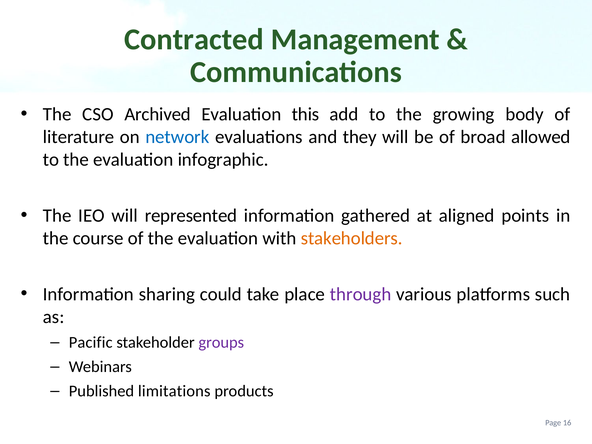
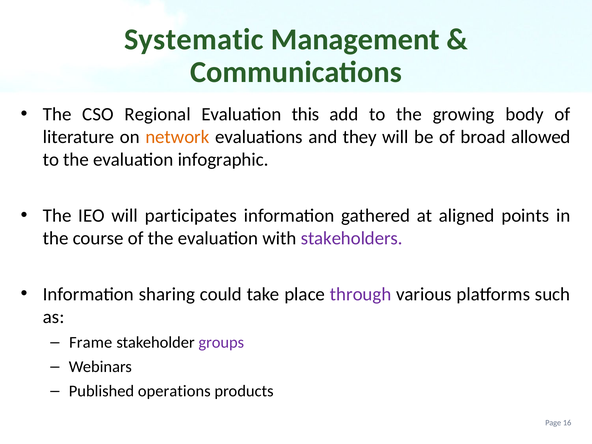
Contracted: Contracted -> Systematic
Archived: Archived -> Regional
network colour: blue -> orange
represented: represented -> participates
stakeholders colour: orange -> purple
Pacific: Pacific -> Frame
limitations: limitations -> operations
